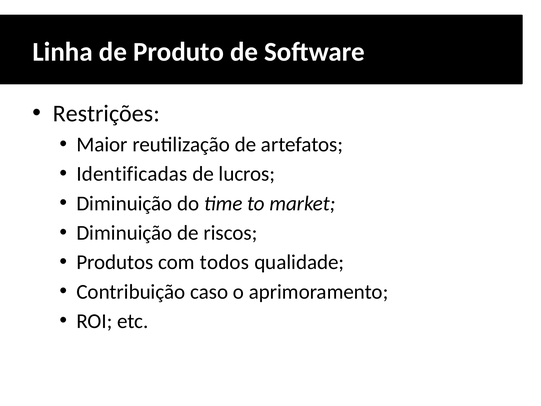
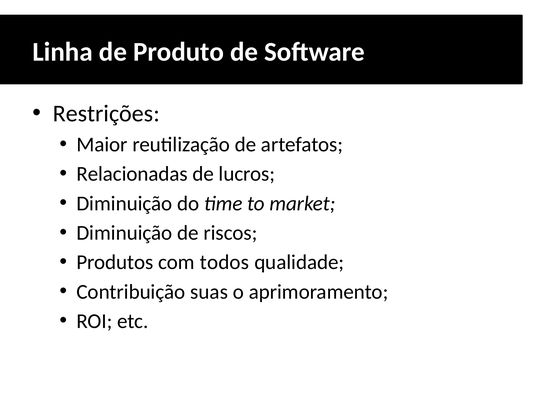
Identificadas: Identificadas -> Relacionadas
caso: caso -> suas
